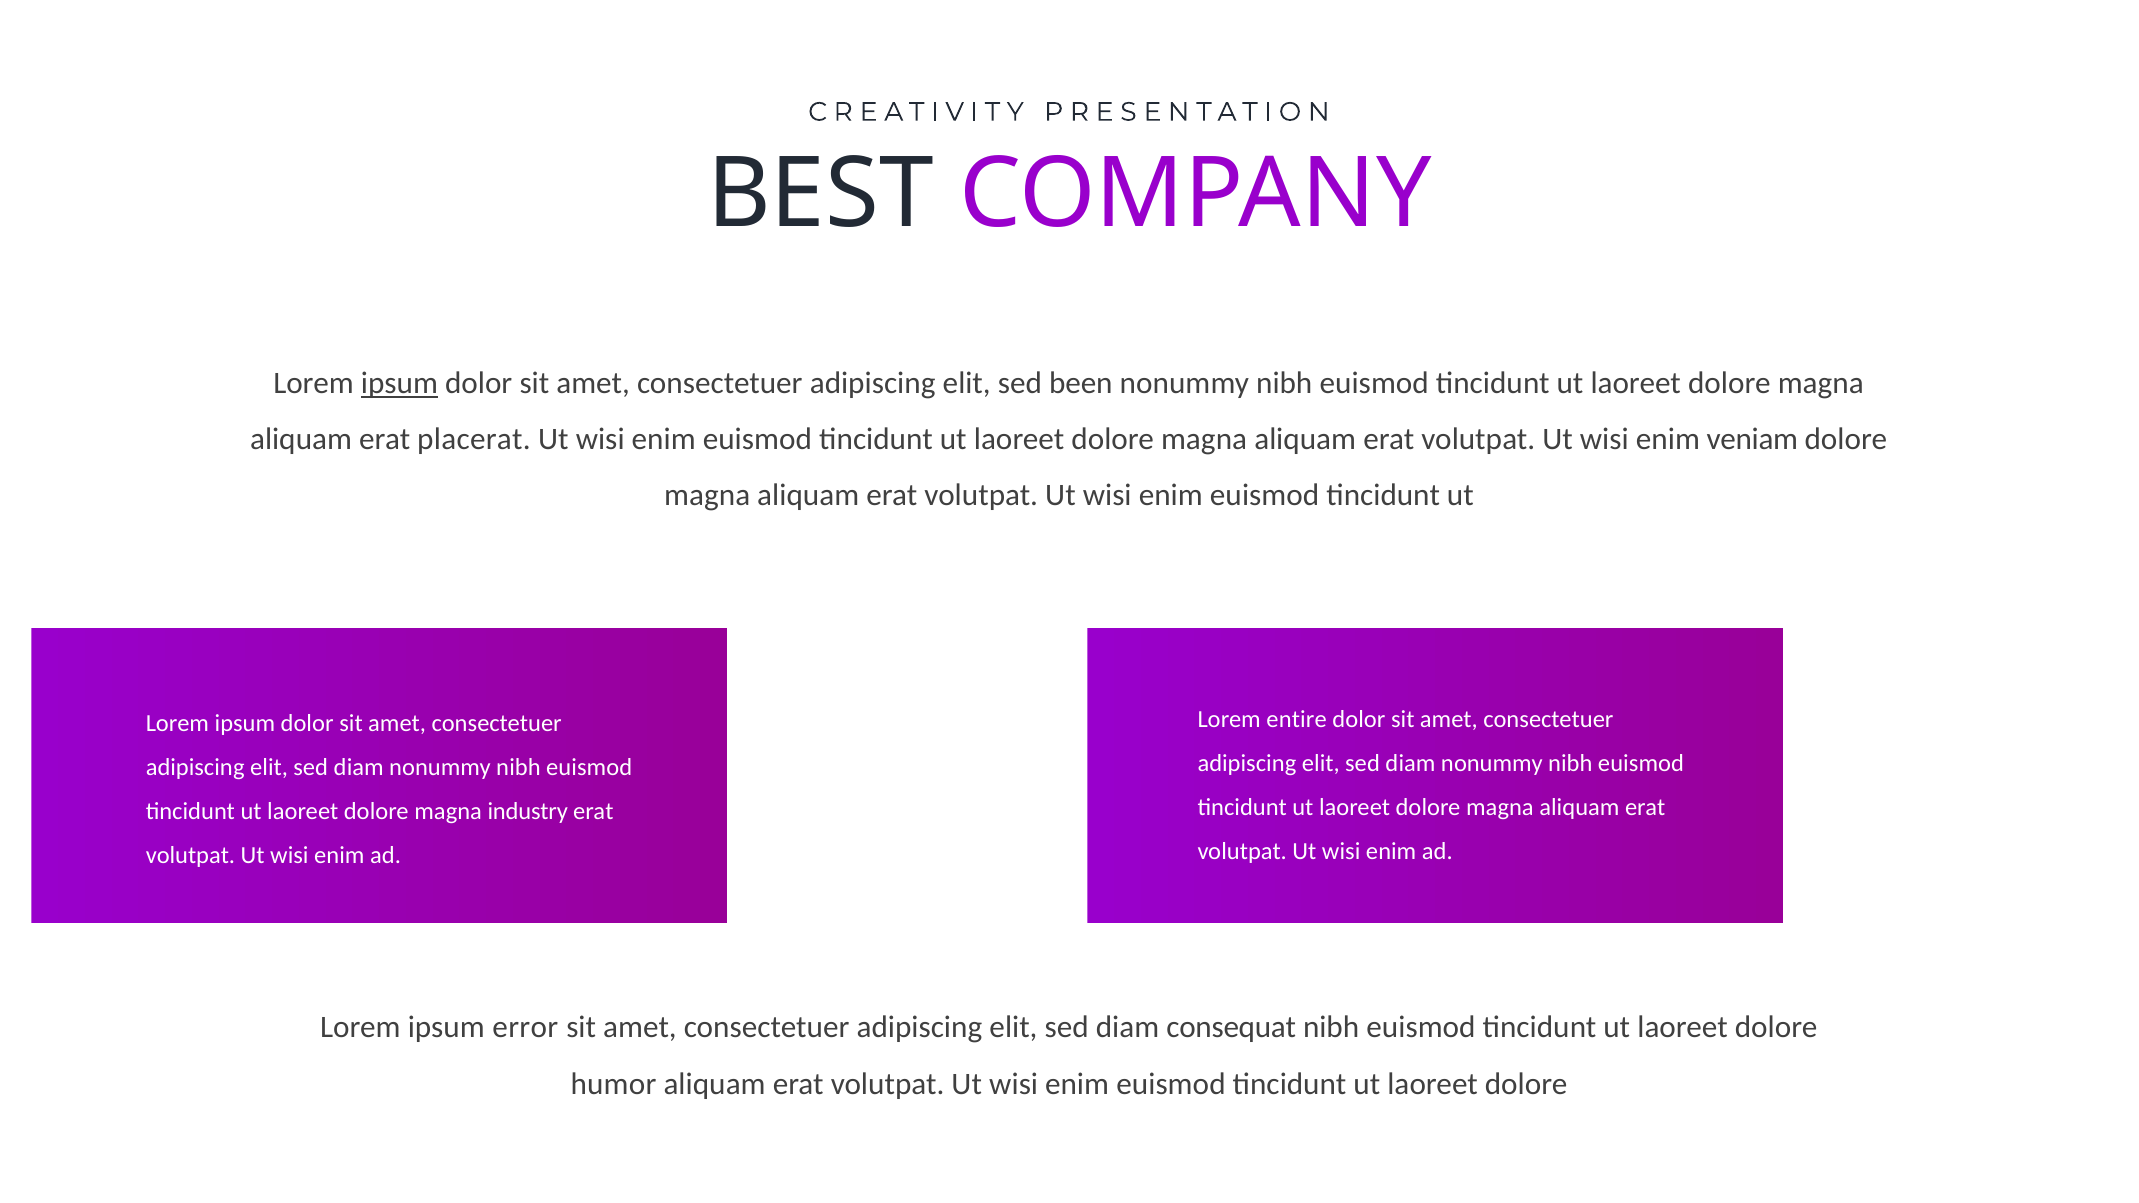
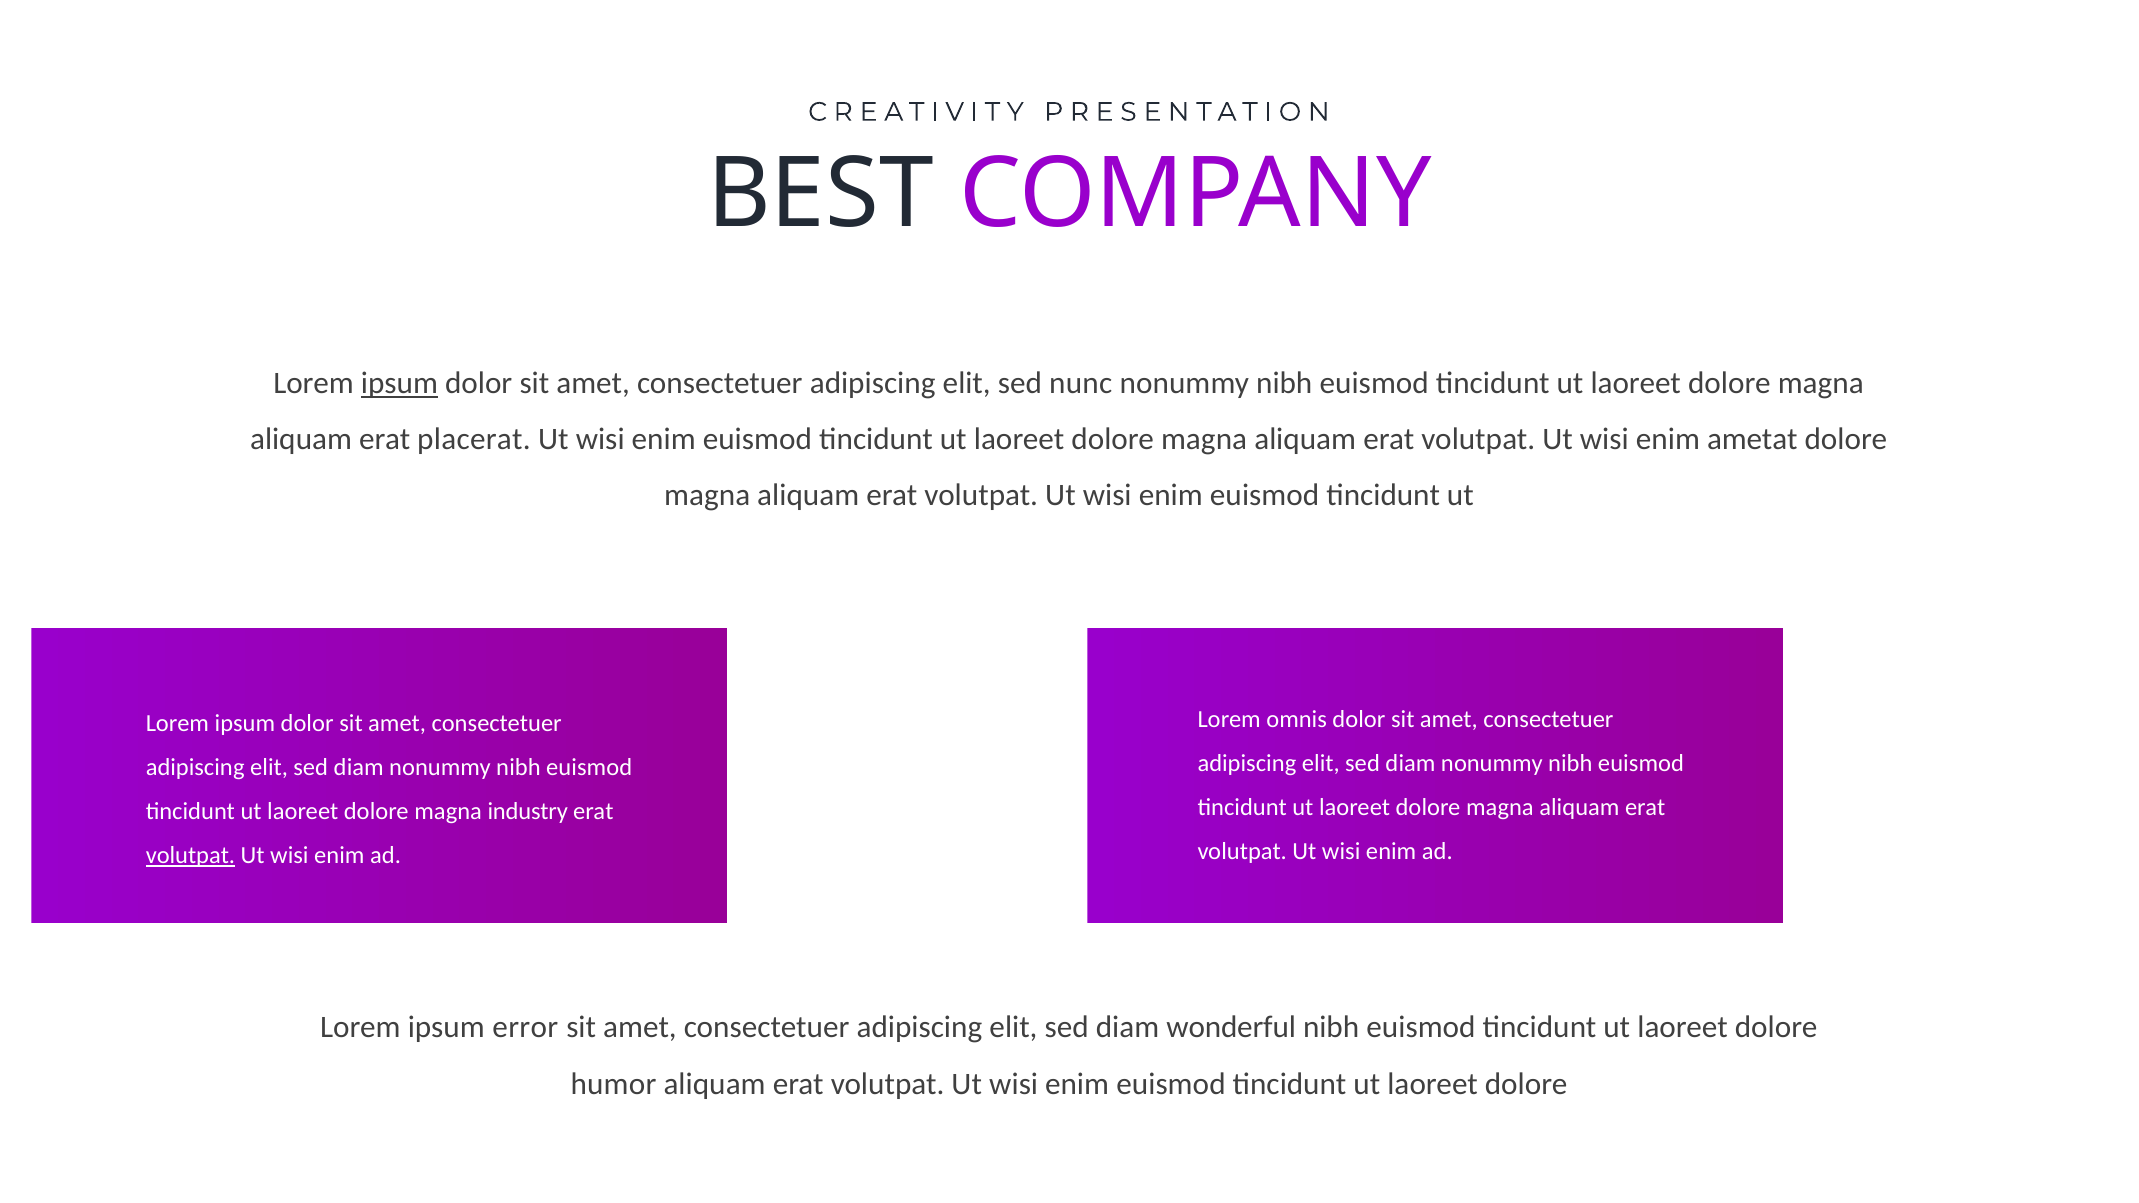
been: been -> nunc
veniam: veniam -> ametat
entire: entire -> omnis
volutpat at (190, 856) underline: none -> present
consequat: consequat -> wonderful
